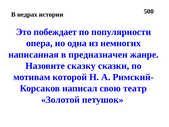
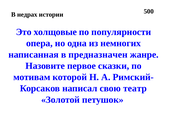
побеждает: побеждает -> холщовые
сказку: сказку -> первое
